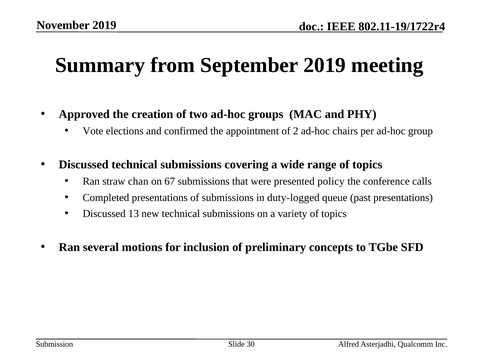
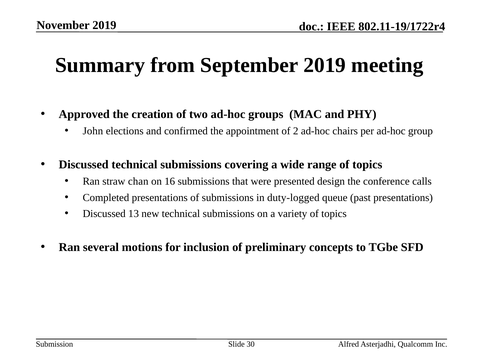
Vote: Vote -> John
67: 67 -> 16
policy: policy -> design
